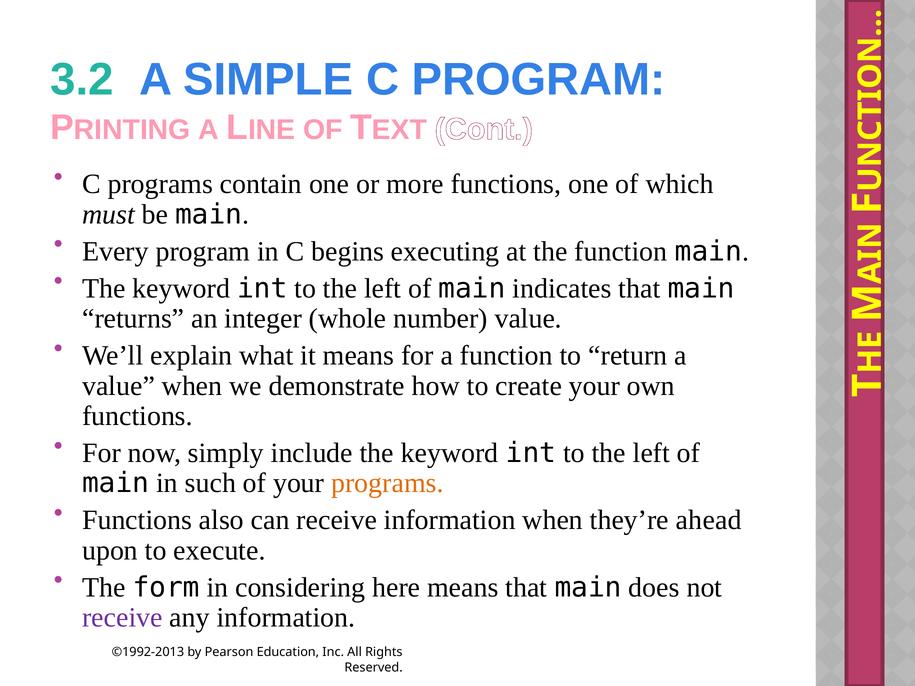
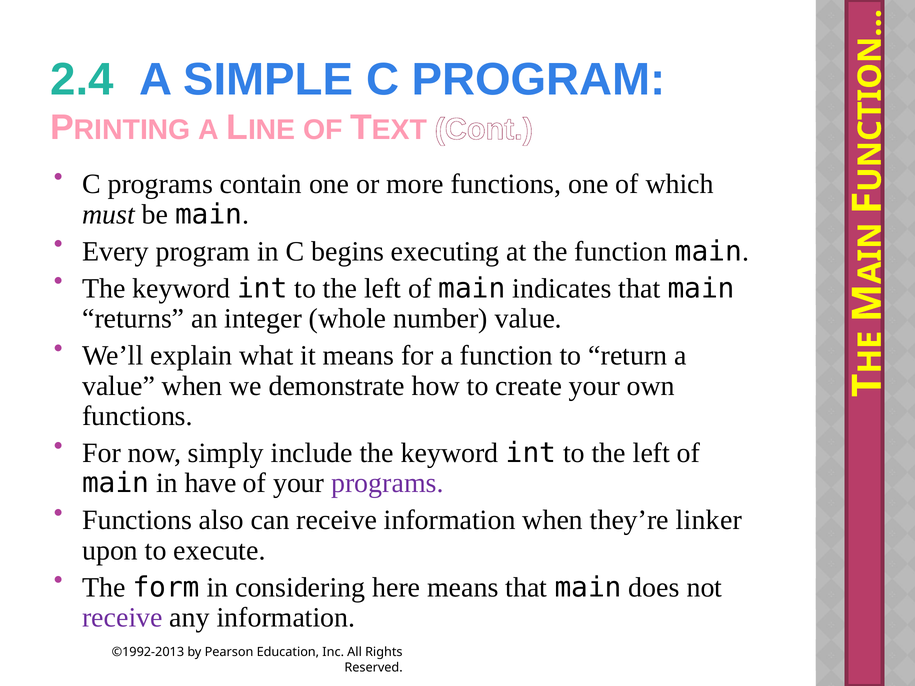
3.2: 3.2 -> 2.4
such: such -> have
programs at (387, 483) colour: orange -> purple
ahead: ahead -> linker
